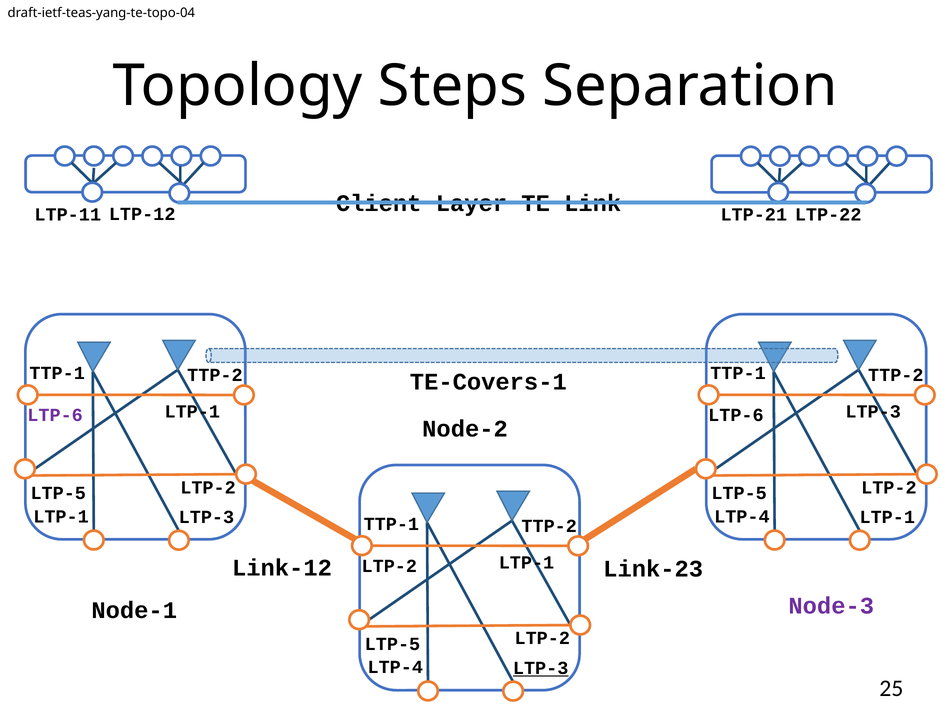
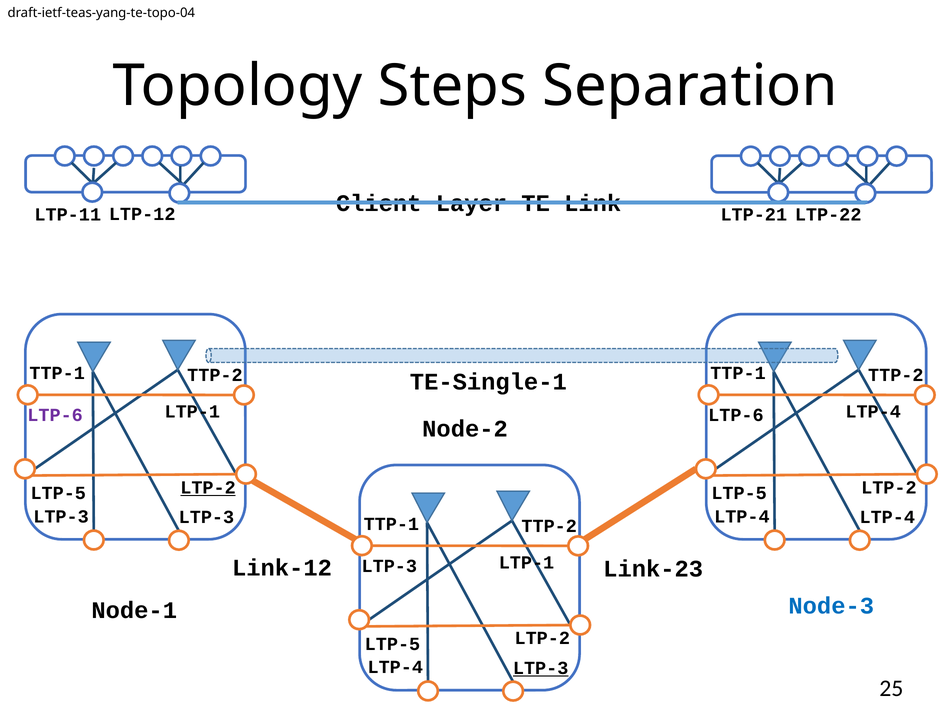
TE-Covers-1: TE-Covers-1 -> TE-Single-1
LTP-6 LTP-3: LTP-3 -> LTP-4
LTP-2 at (208, 488) underline: none -> present
LTP-1 at (61, 517): LTP-1 -> LTP-3
LTP-4 LTP-1: LTP-1 -> LTP-4
LTP-2 at (389, 566): LTP-2 -> LTP-3
Node-3 colour: purple -> blue
